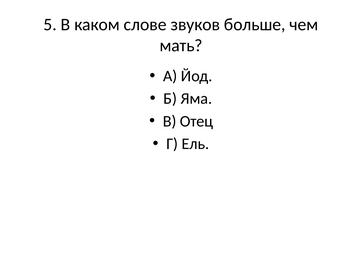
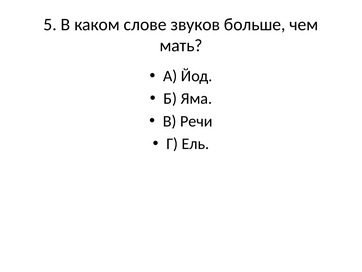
Отец: Отец -> Речи
